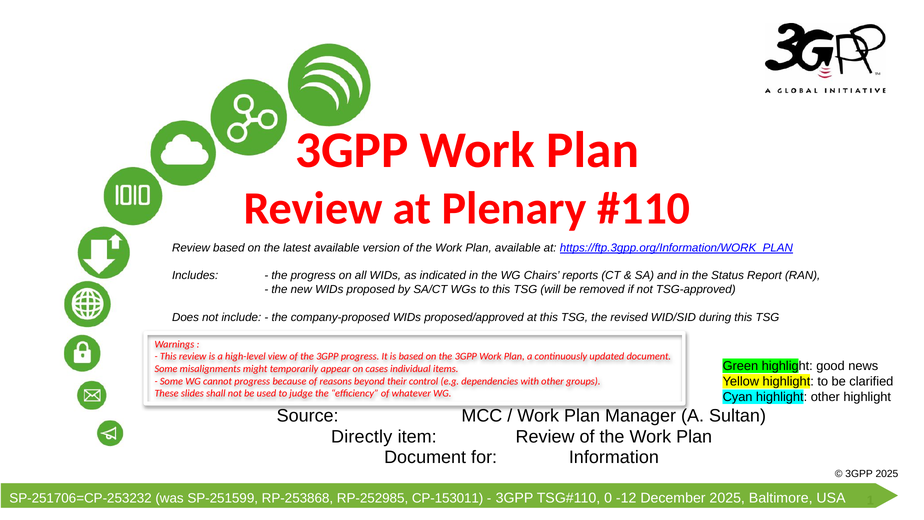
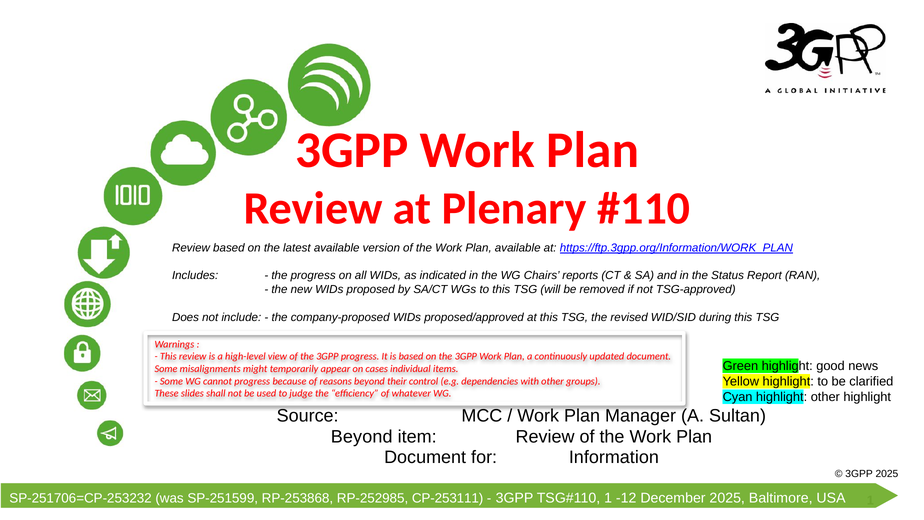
Directly at (362, 436): Directly -> Beyond
CP-153011: CP-153011 -> CP-253111
0 at (608, 498): 0 -> 1
